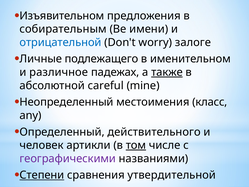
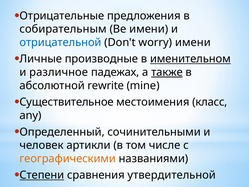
Изъявительном: Изъявительном -> Отрицательные
worry залоге: залоге -> имени
подлежащего: подлежащего -> производные
именительном underline: none -> present
careful: careful -> rewrite
Неопределенный: Неопределенный -> Существительное
действительного: действительного -> сочинительными
том underline: present -> none
географическими colour: purple -> orange
